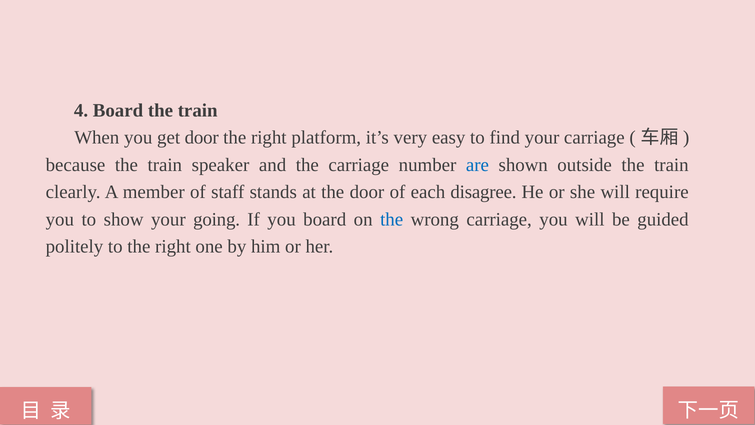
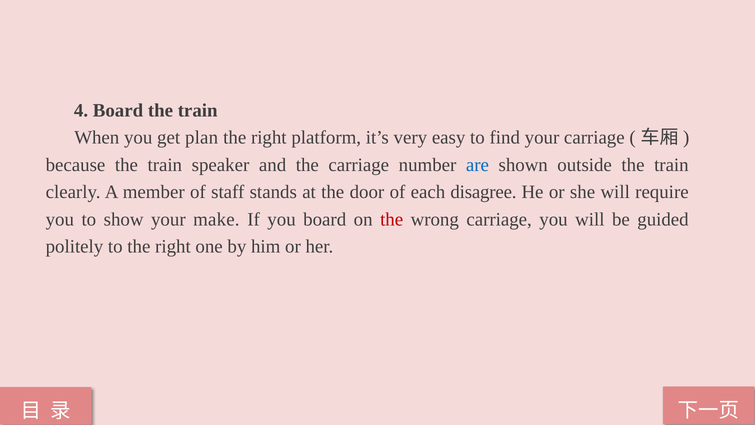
get door: door -> plan
going: going -> make
the at (392, 219) colour: blue -> red
